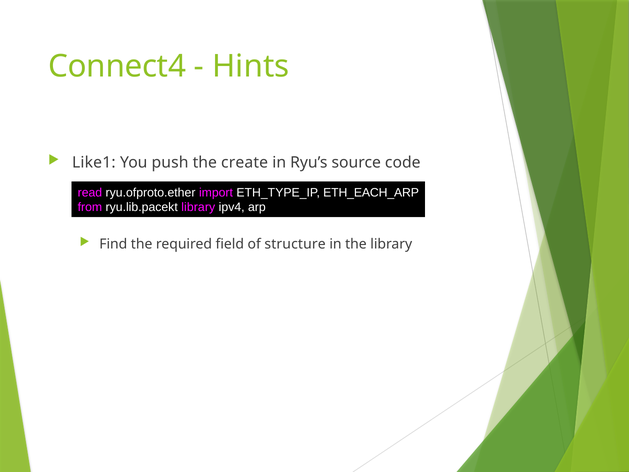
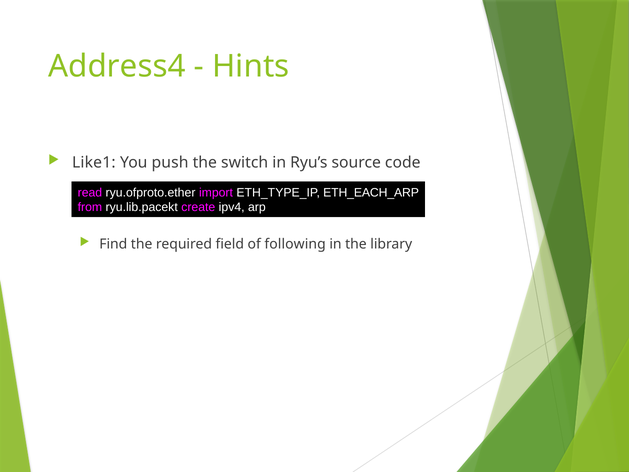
Connect4: Connect4 -> Address4
create: create -> switch
ryu.lib.pacekt library: library -> create
structure: structure -> following
